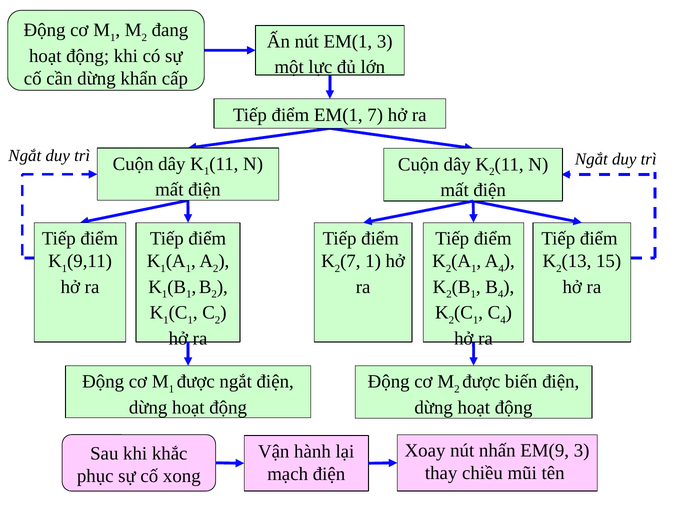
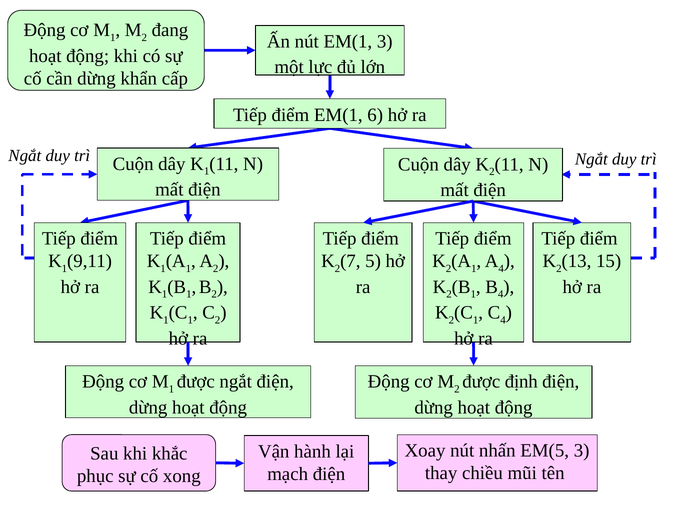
EM(1 7: 7 -> 6
1 at (373, 262): 1 -> 5
biến: biến -> định
EM(9: EM(9 -> EM(5
